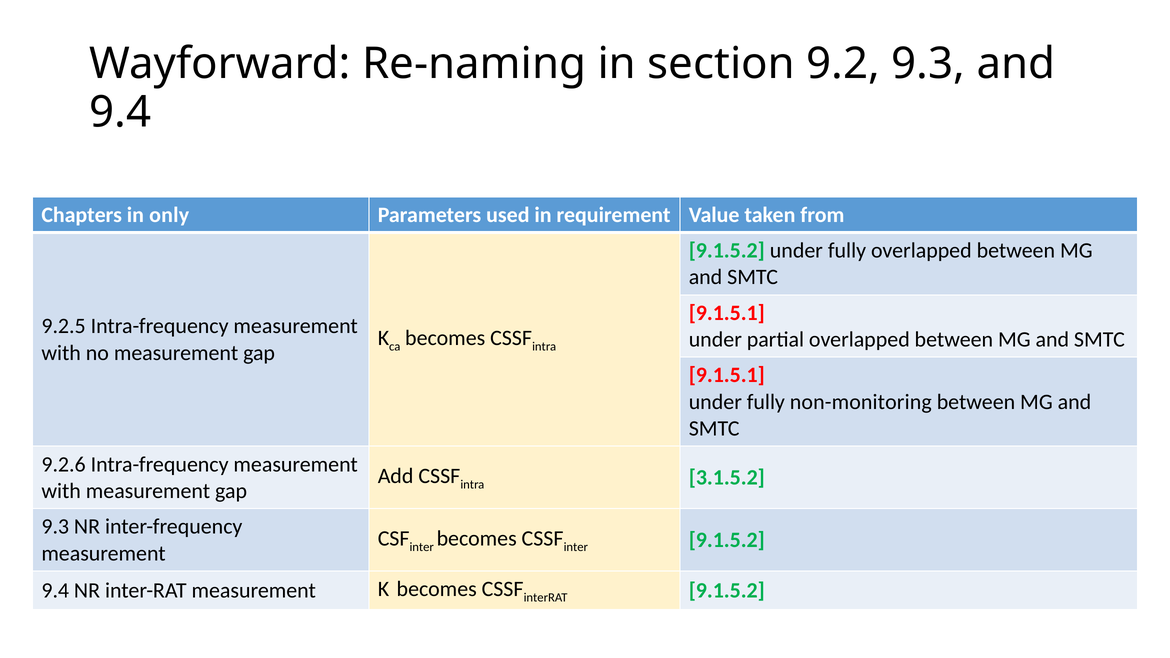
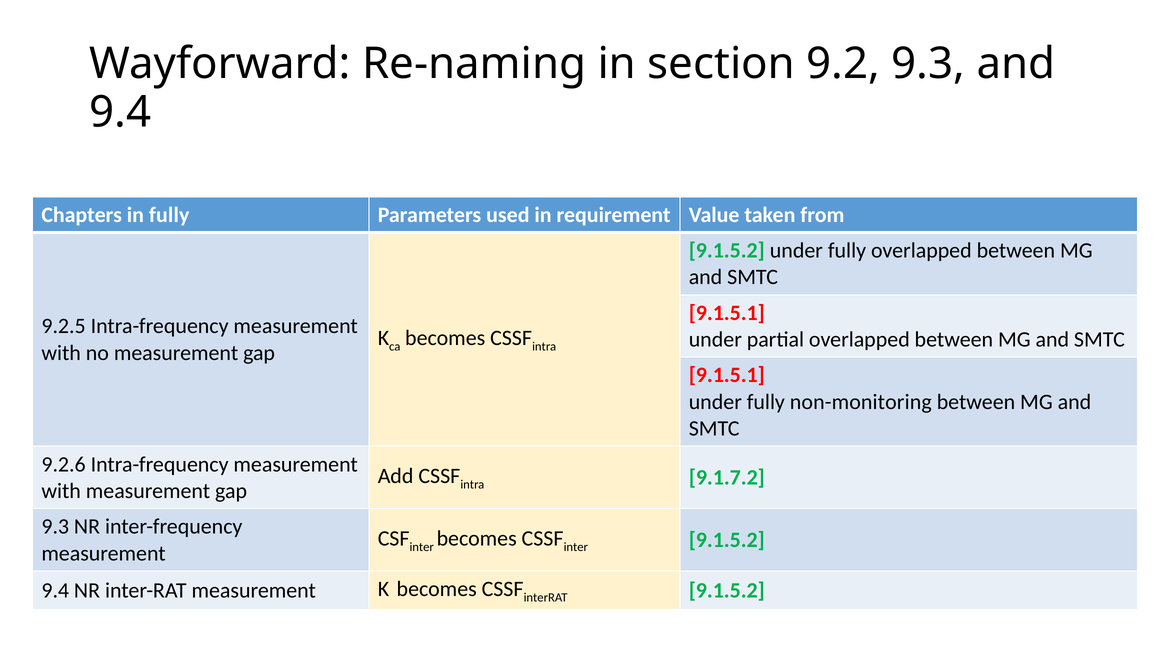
in only: only -> fully
3.1.5.2: 3.1.5.2 -> 9.1.7.2
